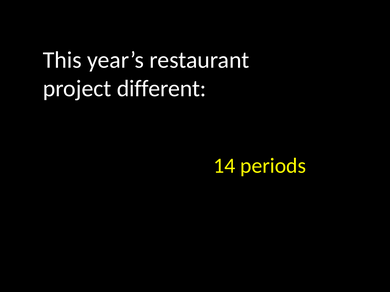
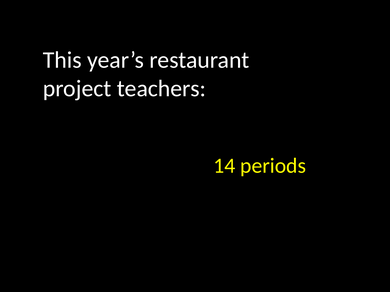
different: different -> teachers
